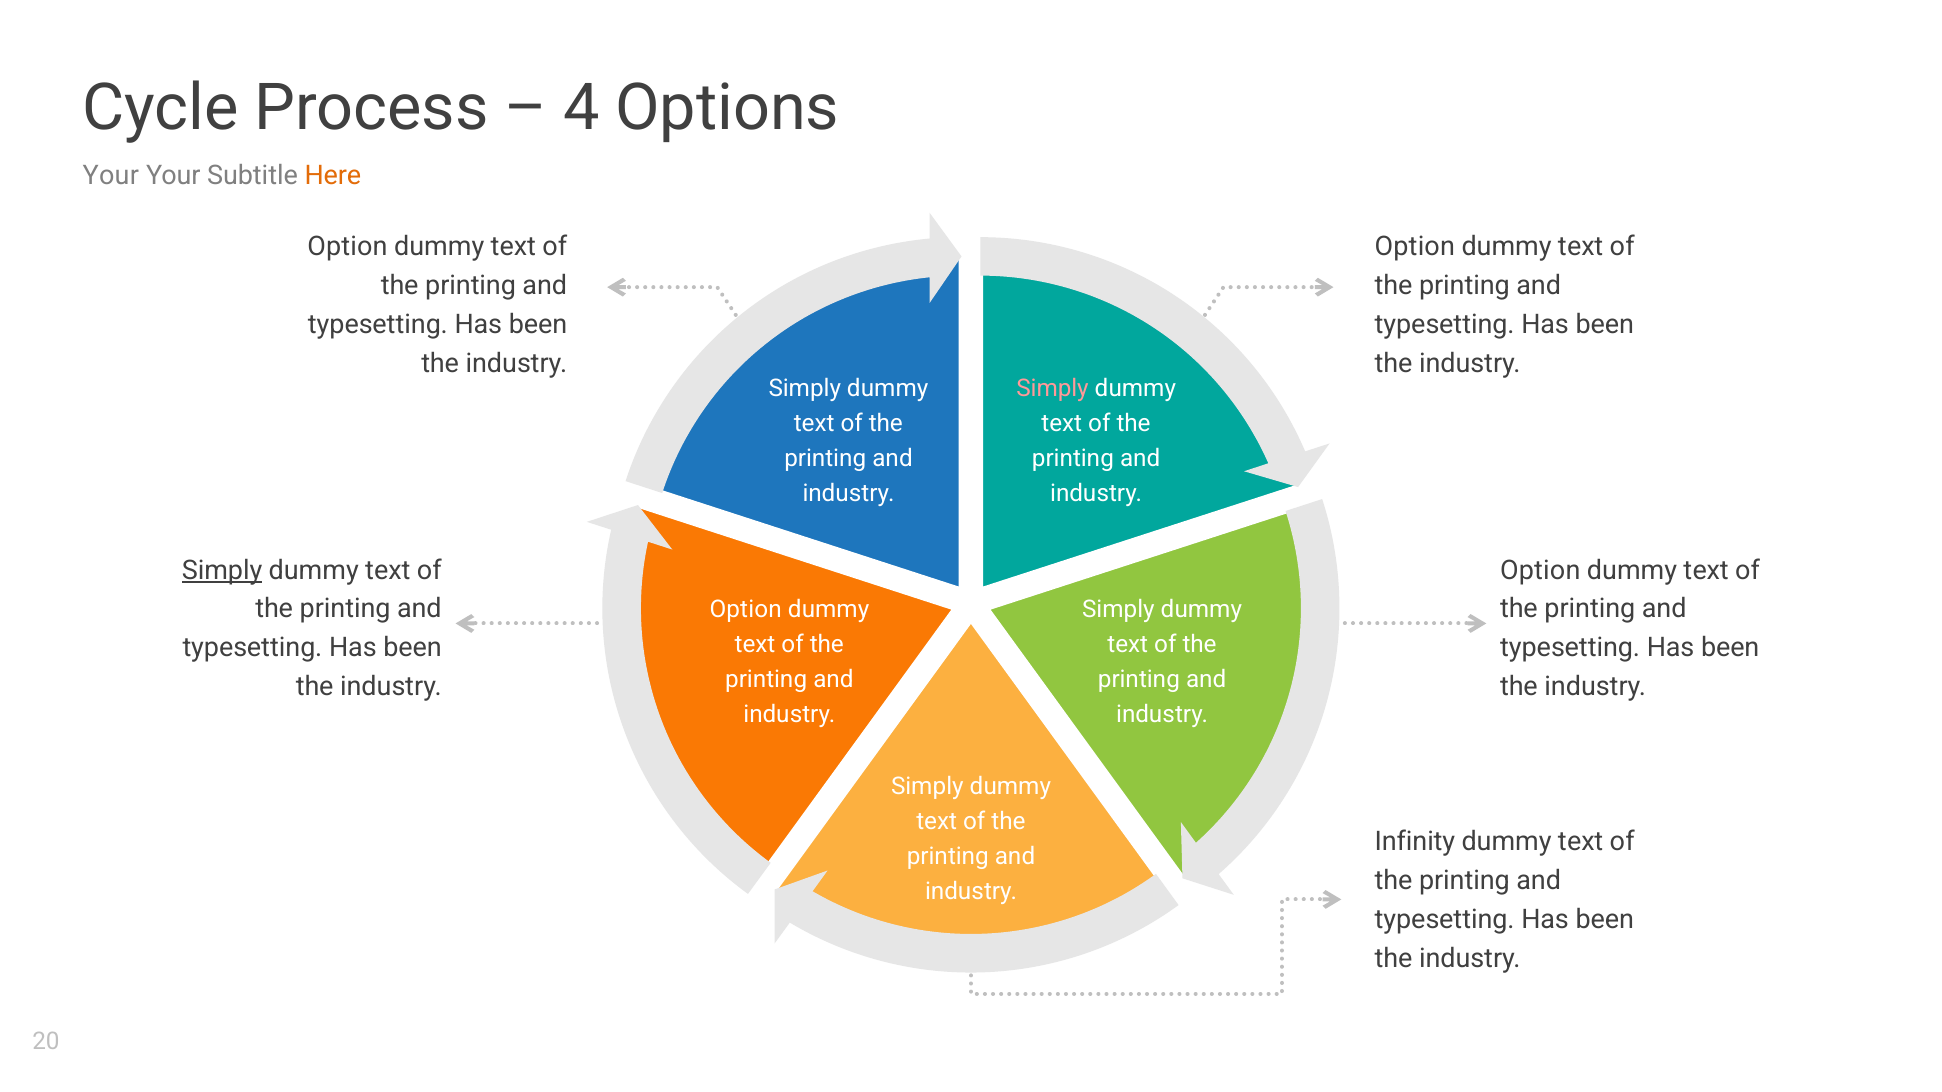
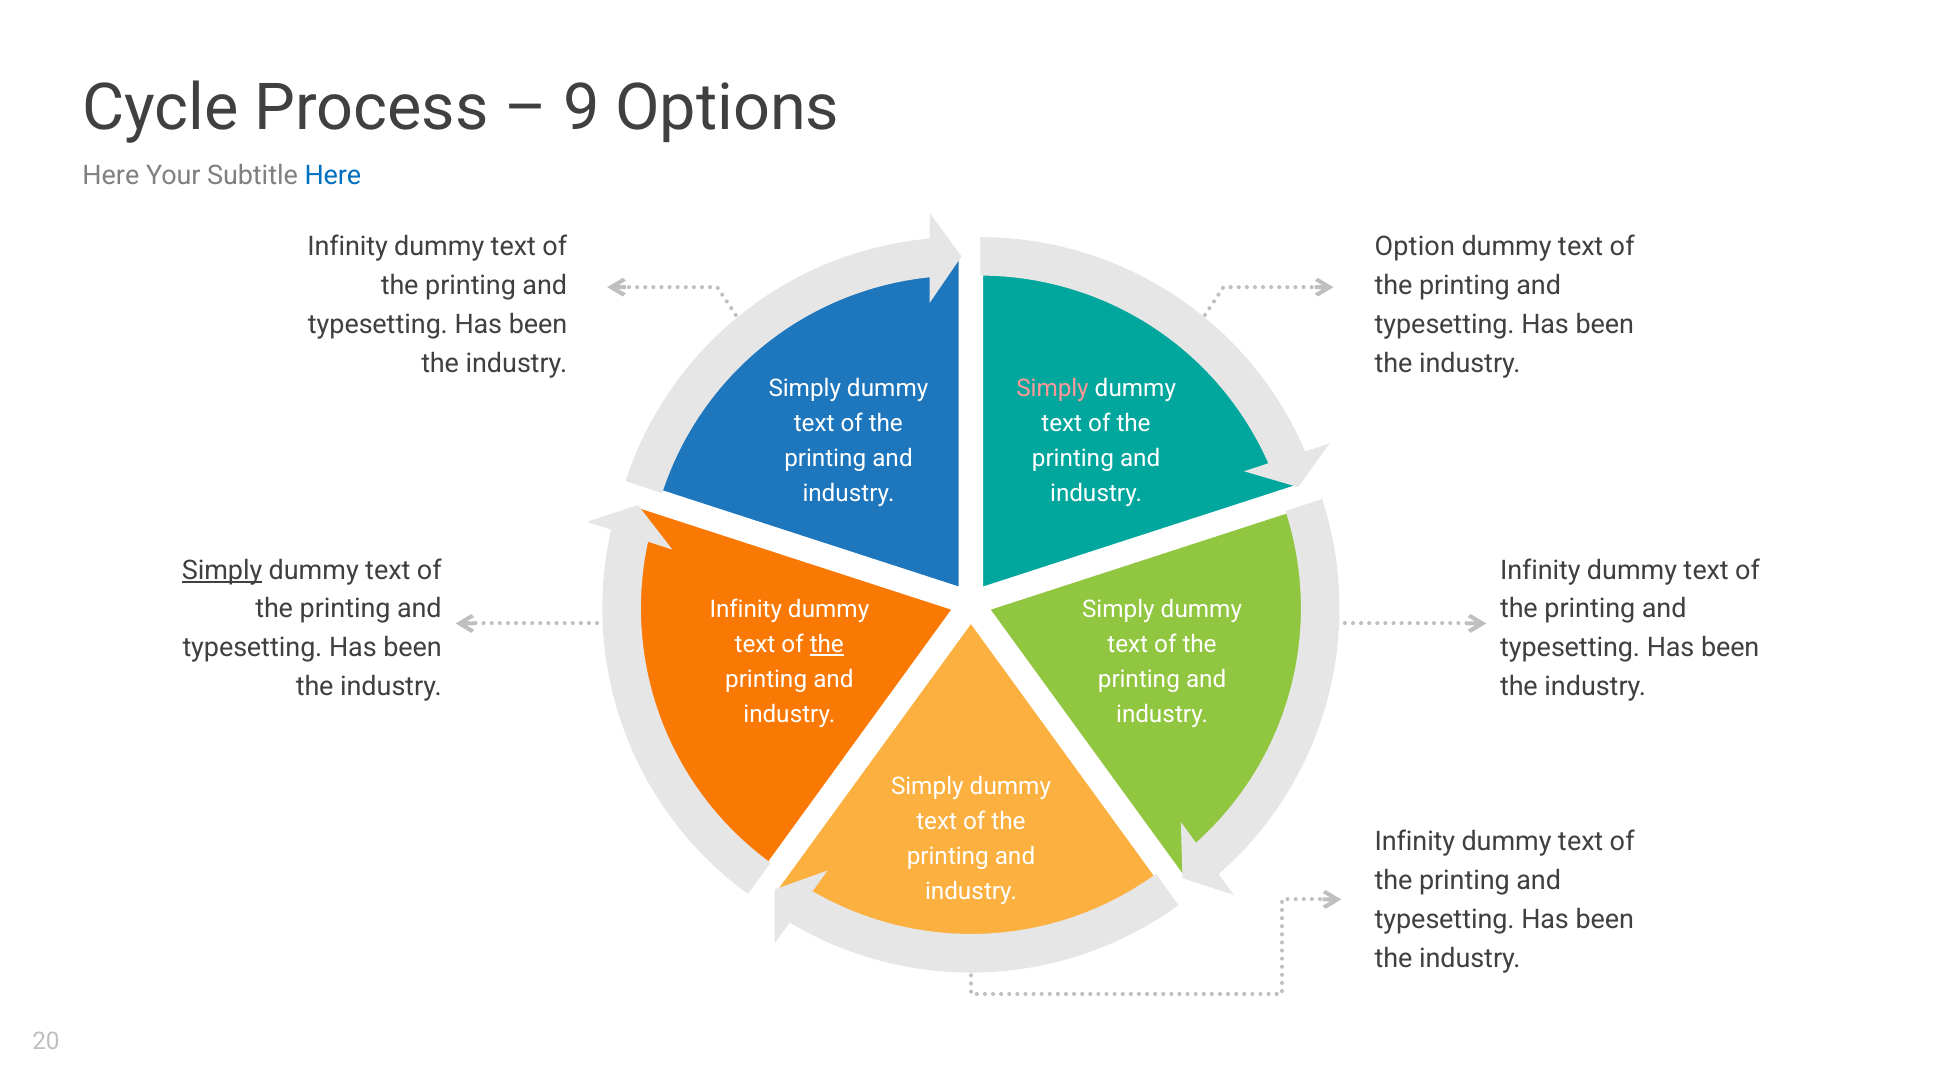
4: 4 -> 9
Your at (111, 175): Your -> Here
Here at (333, 175) colour: orange -> blue
Option at (347, 247): Option -> Infinity
Option at (1540, 570): Option -> Infinity
Option at (746, 610): Option -> Infinity
the at (827, 645) underline: none -> present
